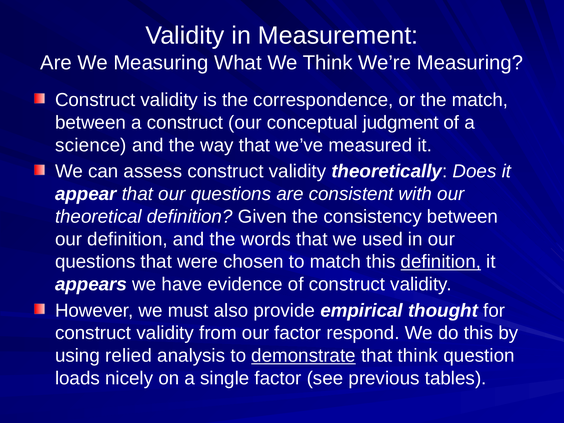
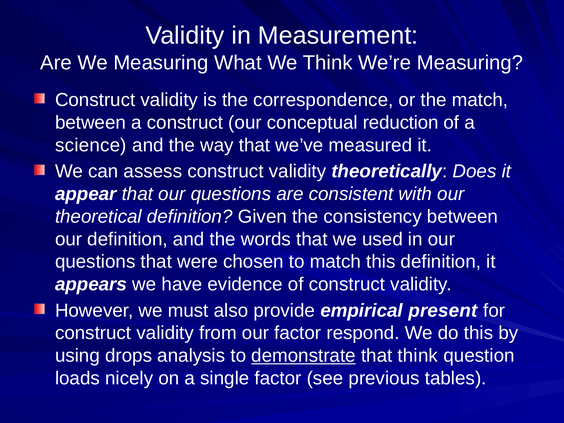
judgment: judgment -> reduction
definition at (441, 262) underline: present -> none
thought: thought -> present
relied: relied -> drops
